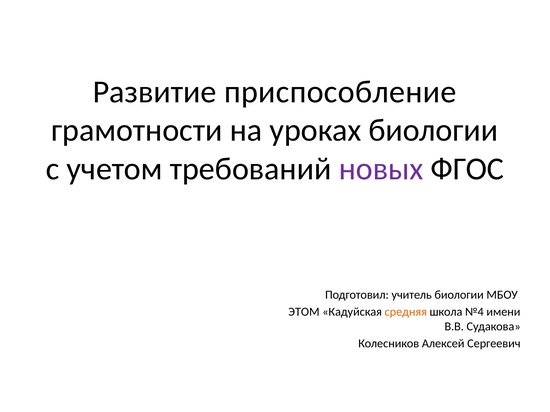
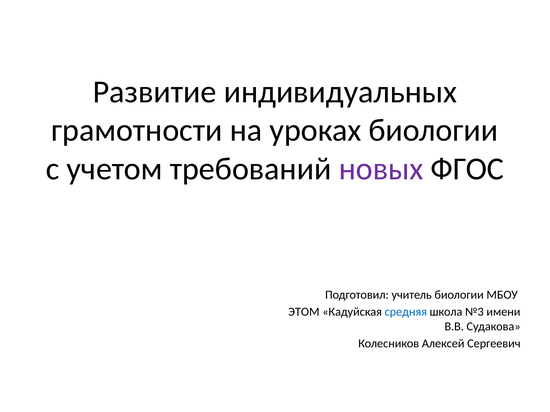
приспособление: приспособление -> индивидуальных
средняя colour: orange -> blue
№4: №4 -> №3
